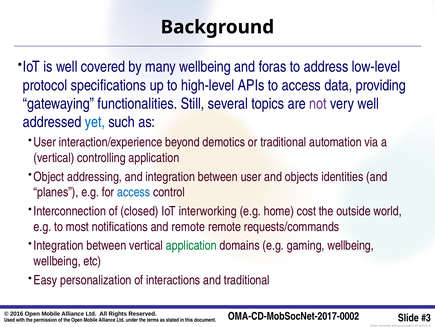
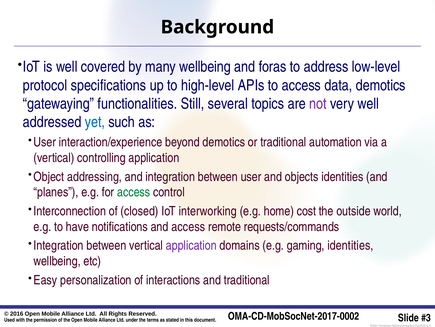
data providing: providing -> demotics
access at (134, 192) colour: blue -> green
most: most -> have
and remote: remote -> access
application at (191, 245) colour: green -> purple
gaming wellbeing: wellbeing -> identities
